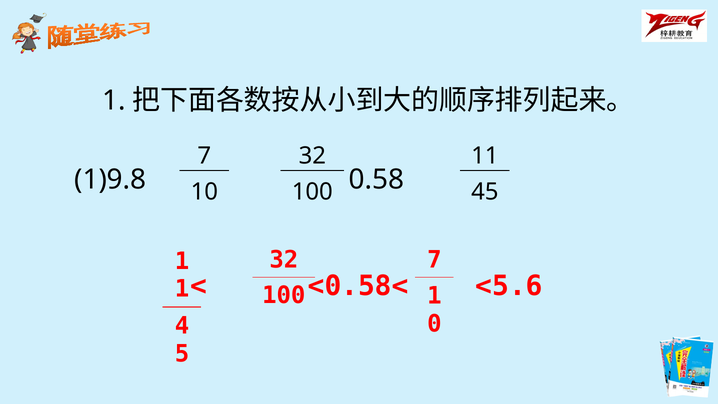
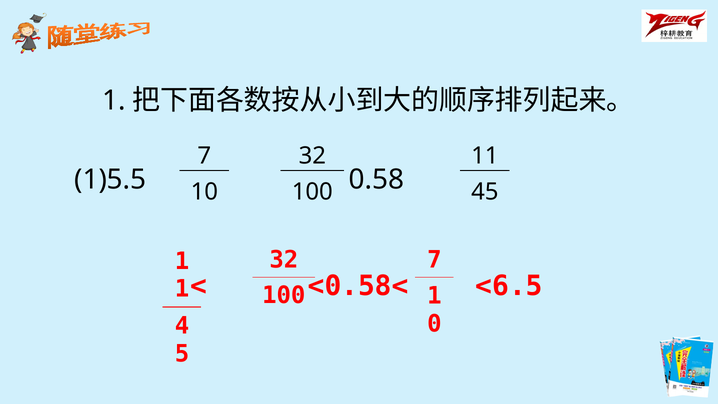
1)9.8: 1)9.8 -> 1)5.5
<5.6: <5.6 -> <6.5
